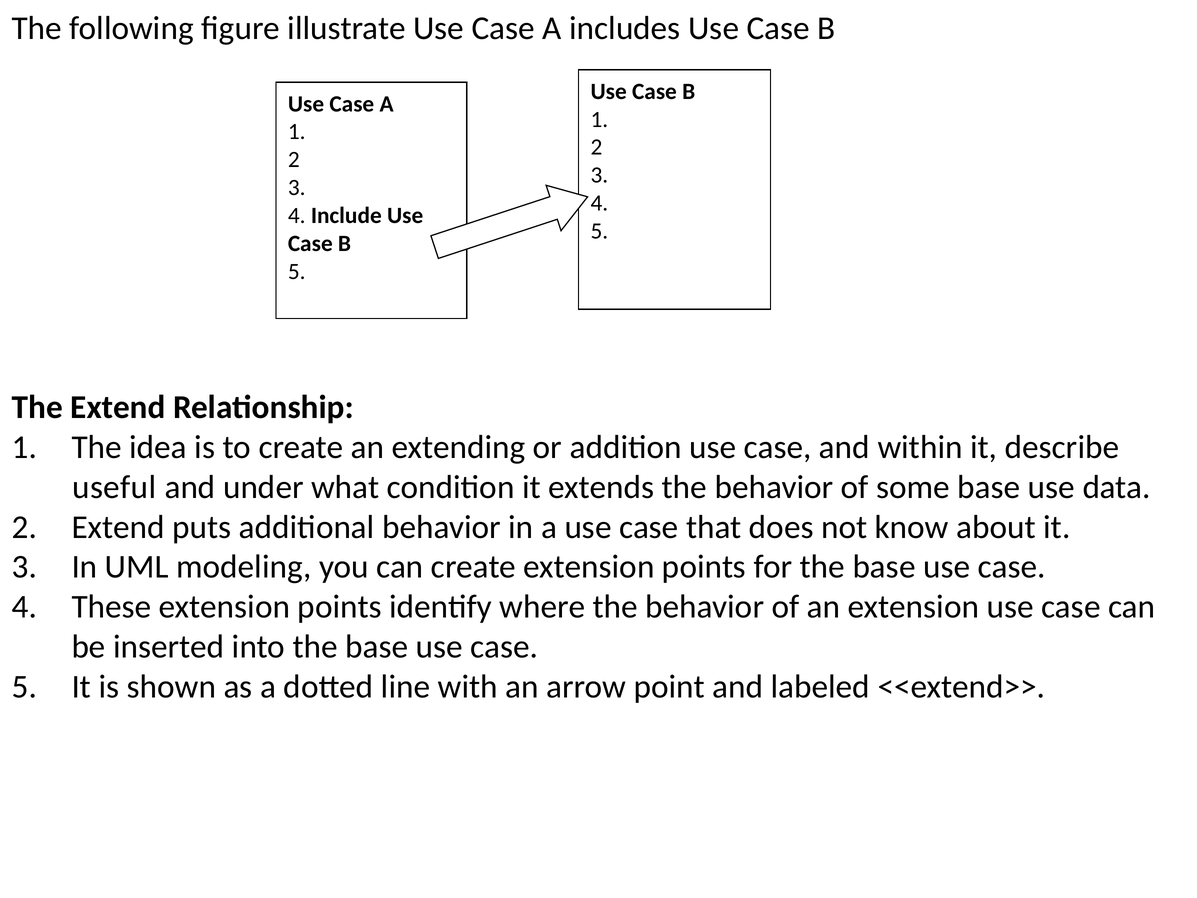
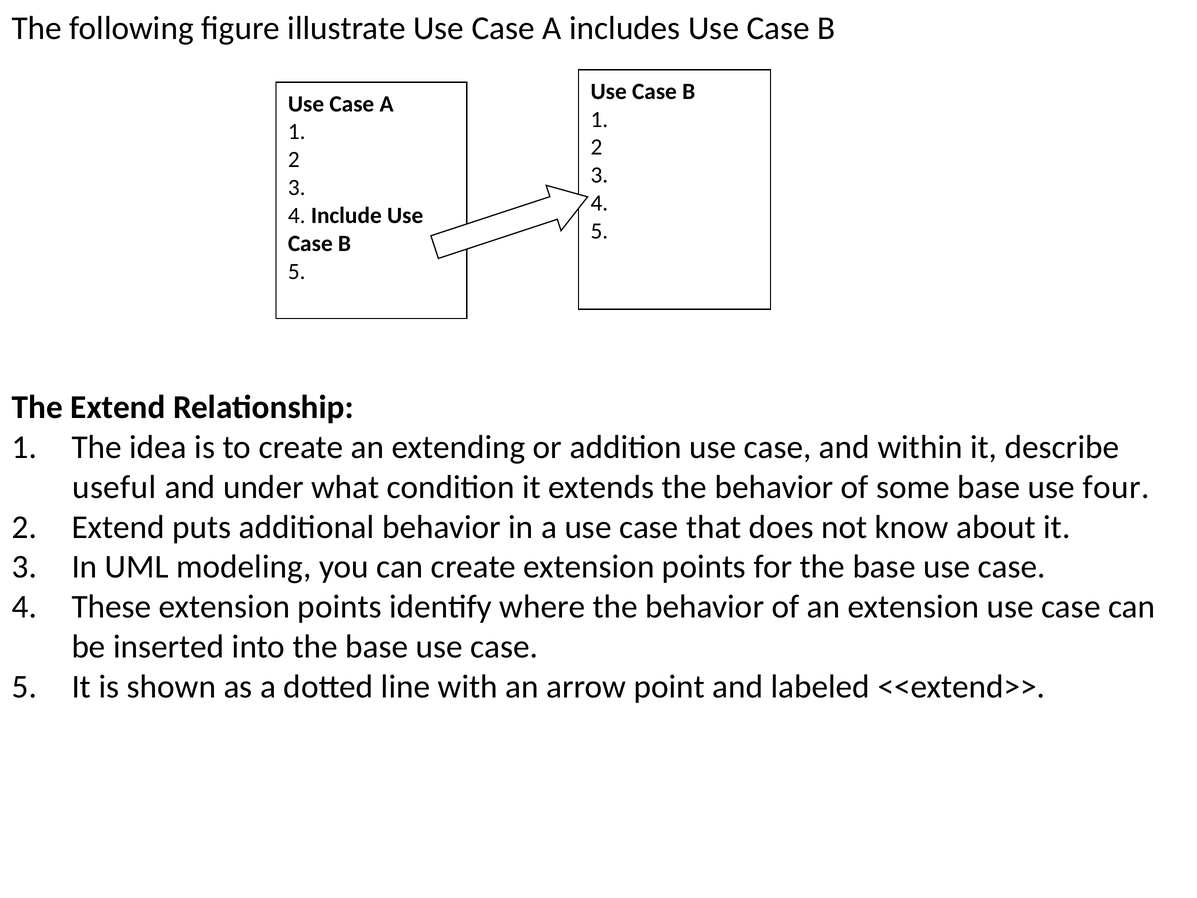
data: data -> four
